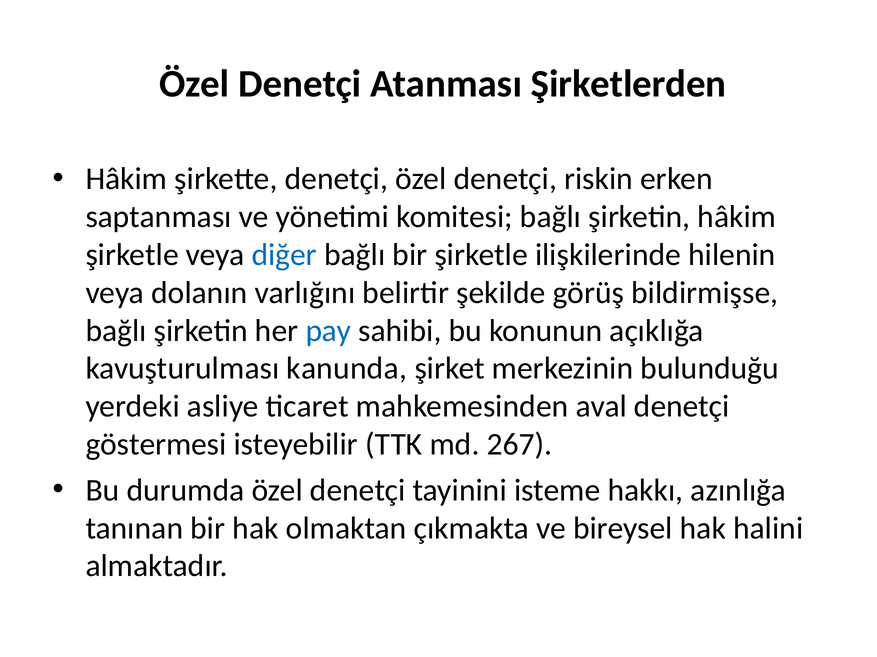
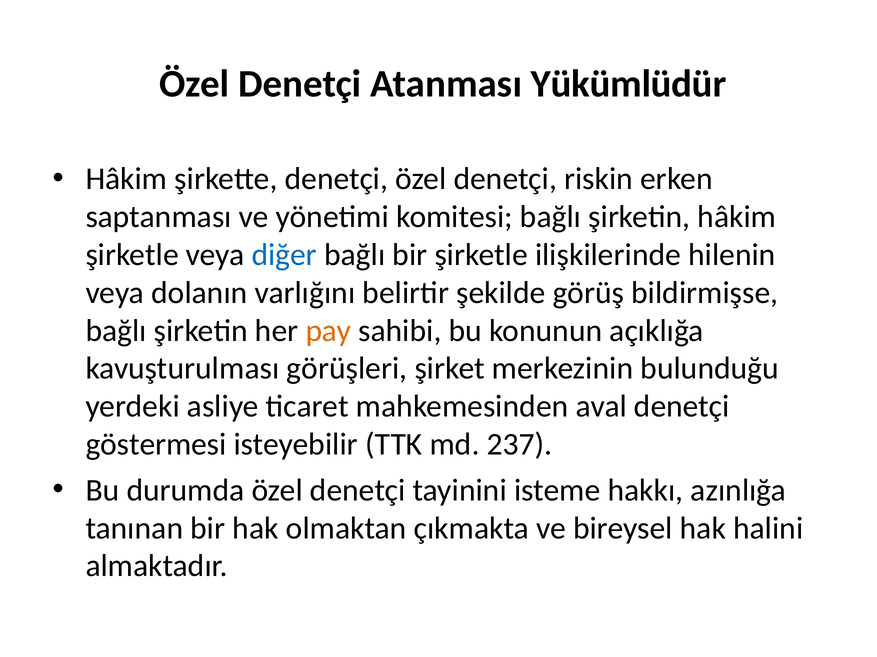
Şirketlerden: Şirketlerden -> Yükümlüdür
pay colour: blue -> orange
kanunda: kanunda -> görüşleri
267: 267 -> 237
